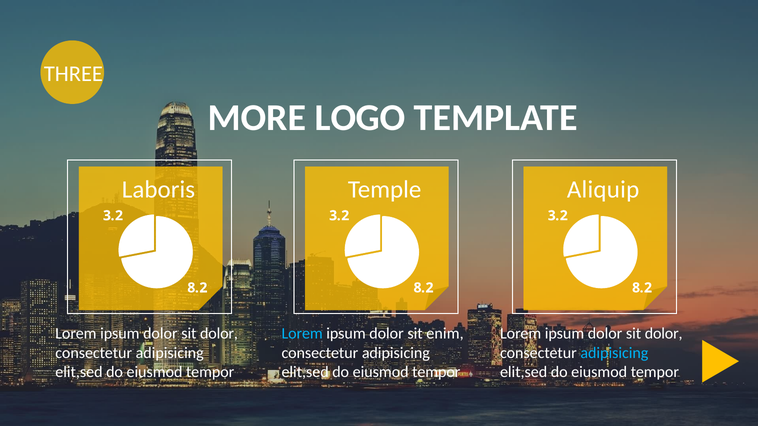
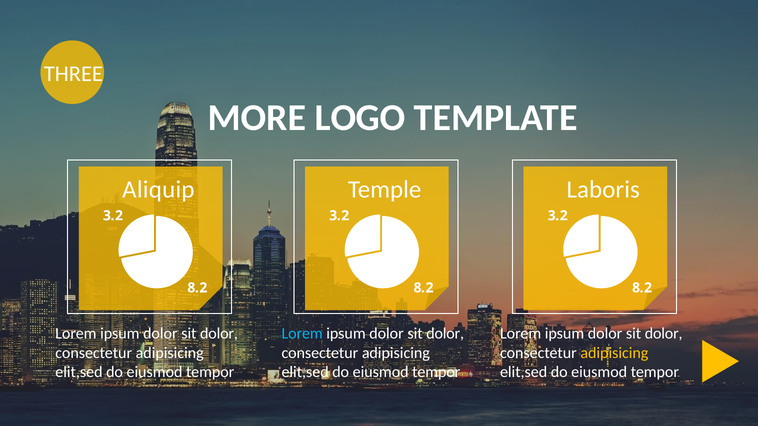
Laboris: Laboris -> Aliquip
Aliquip: Aliquip -> Laboris
enim at (445, 334): enim -> dolor
adipisicing at (614, 353) colour: light blue -> yellow
